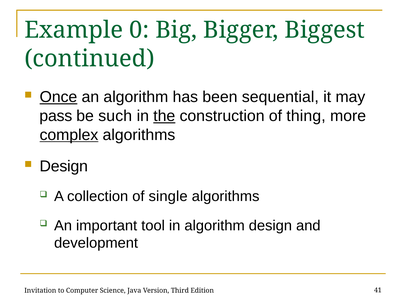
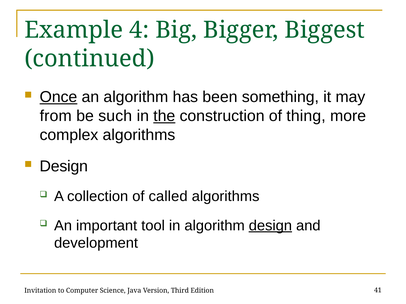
0: 0 -> 4
sequential: sequential -> something
pass: pass -> from
complex underline: present -> none
single: single -> called
design at (270, 226) underline: none -> present
